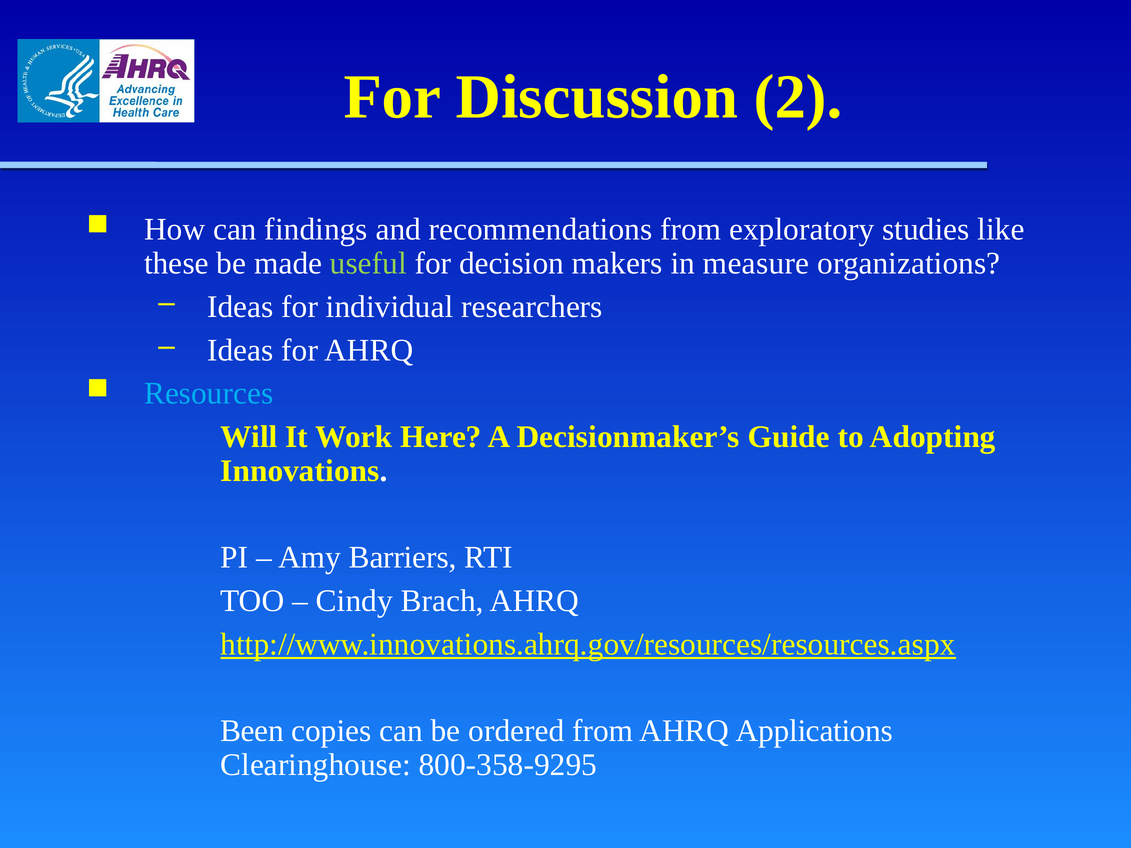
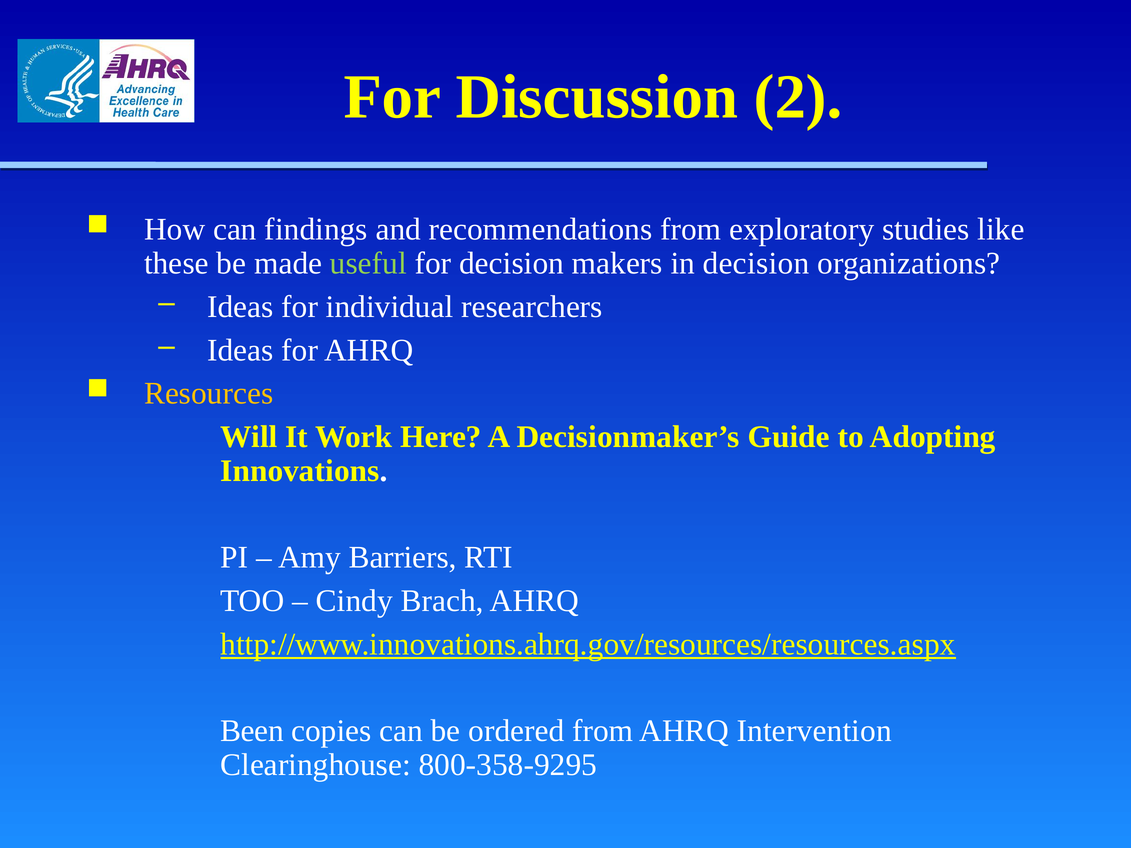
in measure: measure -> decision
Resources colour: light blue -> yellow
Applications: Applications -> Intervention
